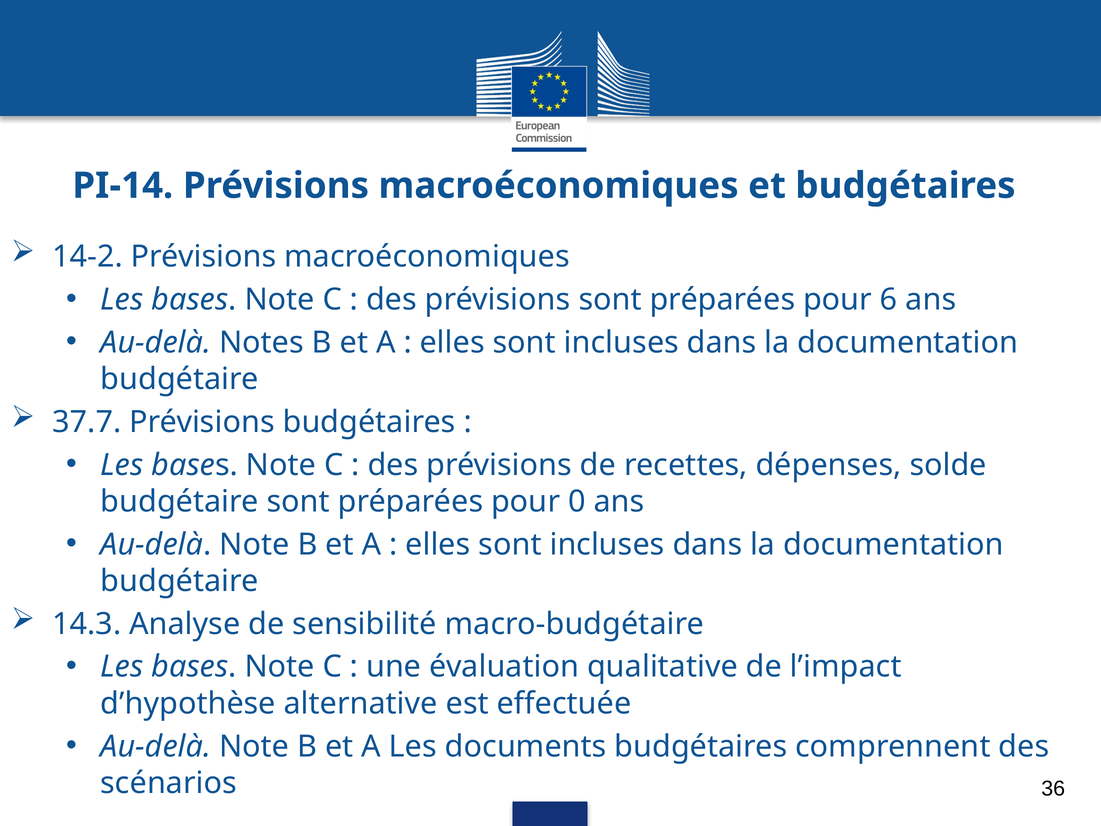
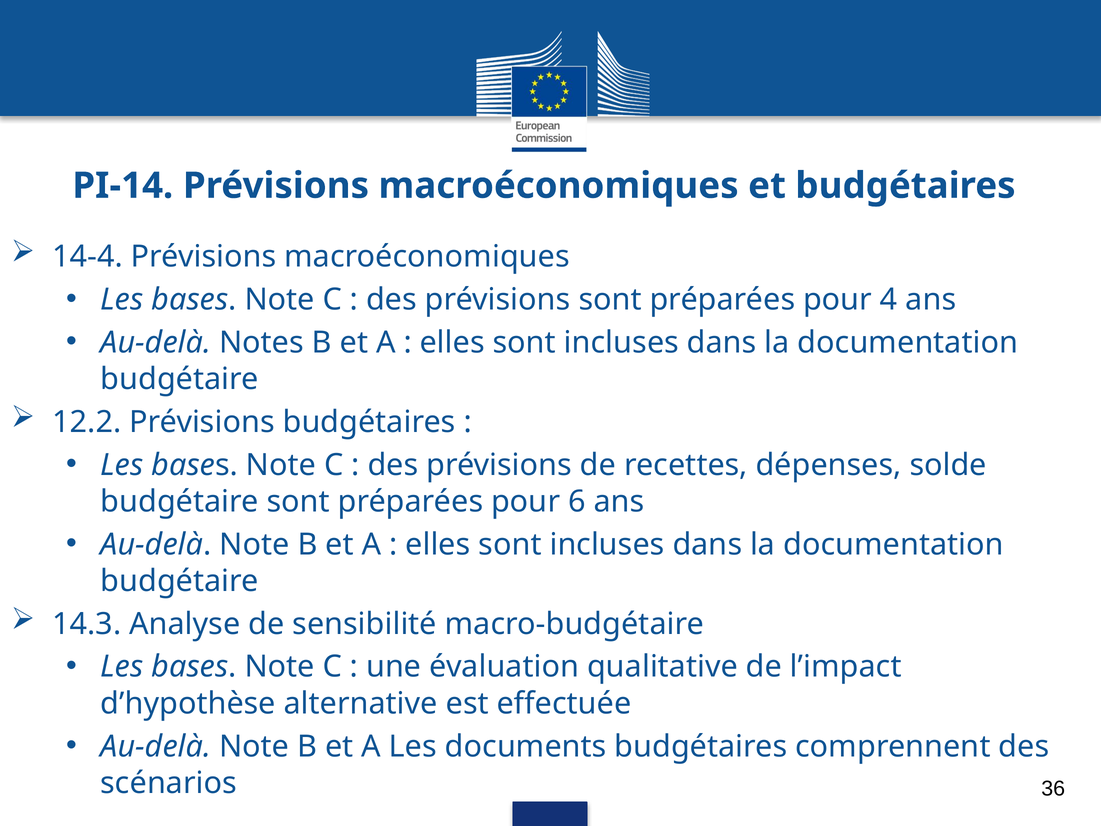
14-2: 14-2 -> 14-4
6: 6 -> 4
37.7: 37.7 -> 12.2
0: 0 -> 6
